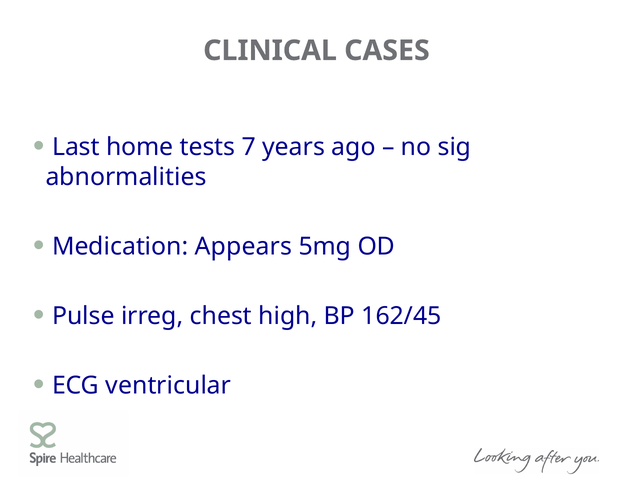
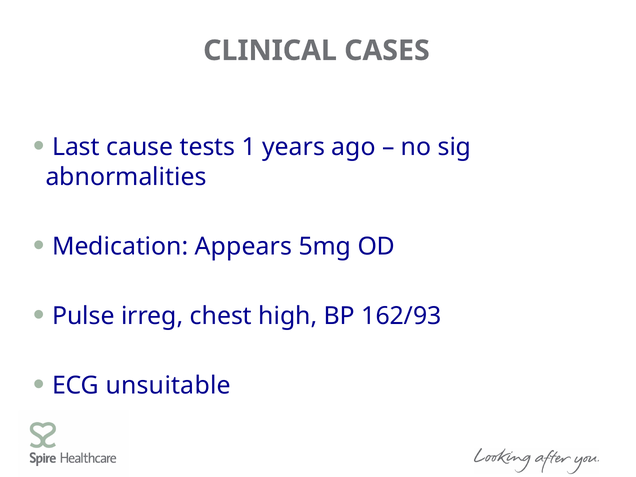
home: home -> cause
7: 7 -> 1
162/45: 162/45 -> 162/93
ventricular: ventricular -> unsuitable
